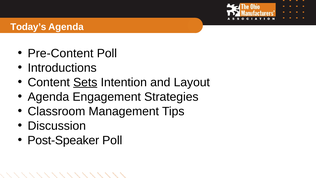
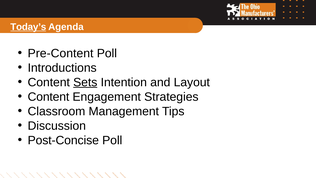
Today’s underline: none -> present
Agenda at (48, 97): Agenda -> Content
Post-Speaker: Post-Speaker -> Post-Concise
